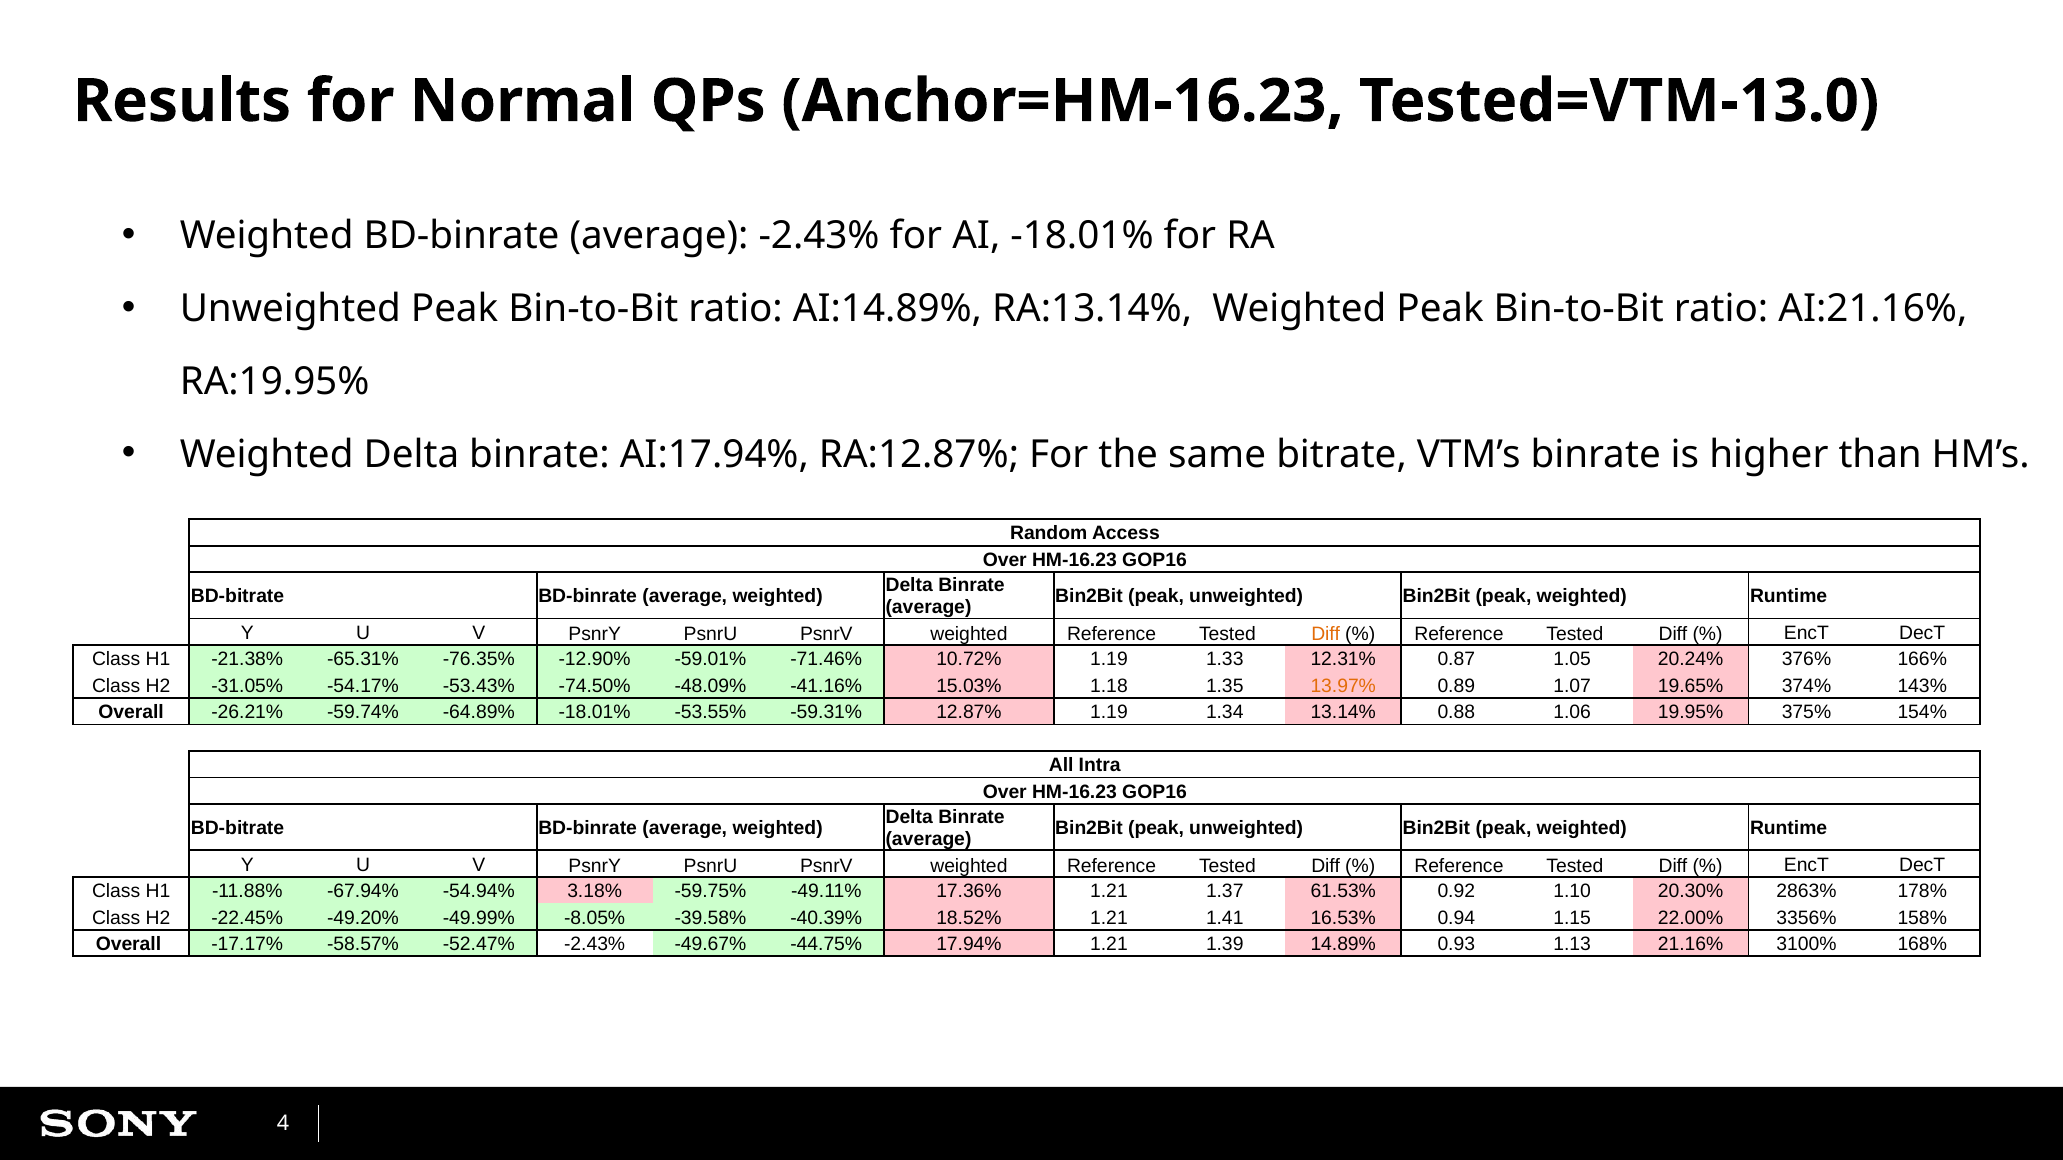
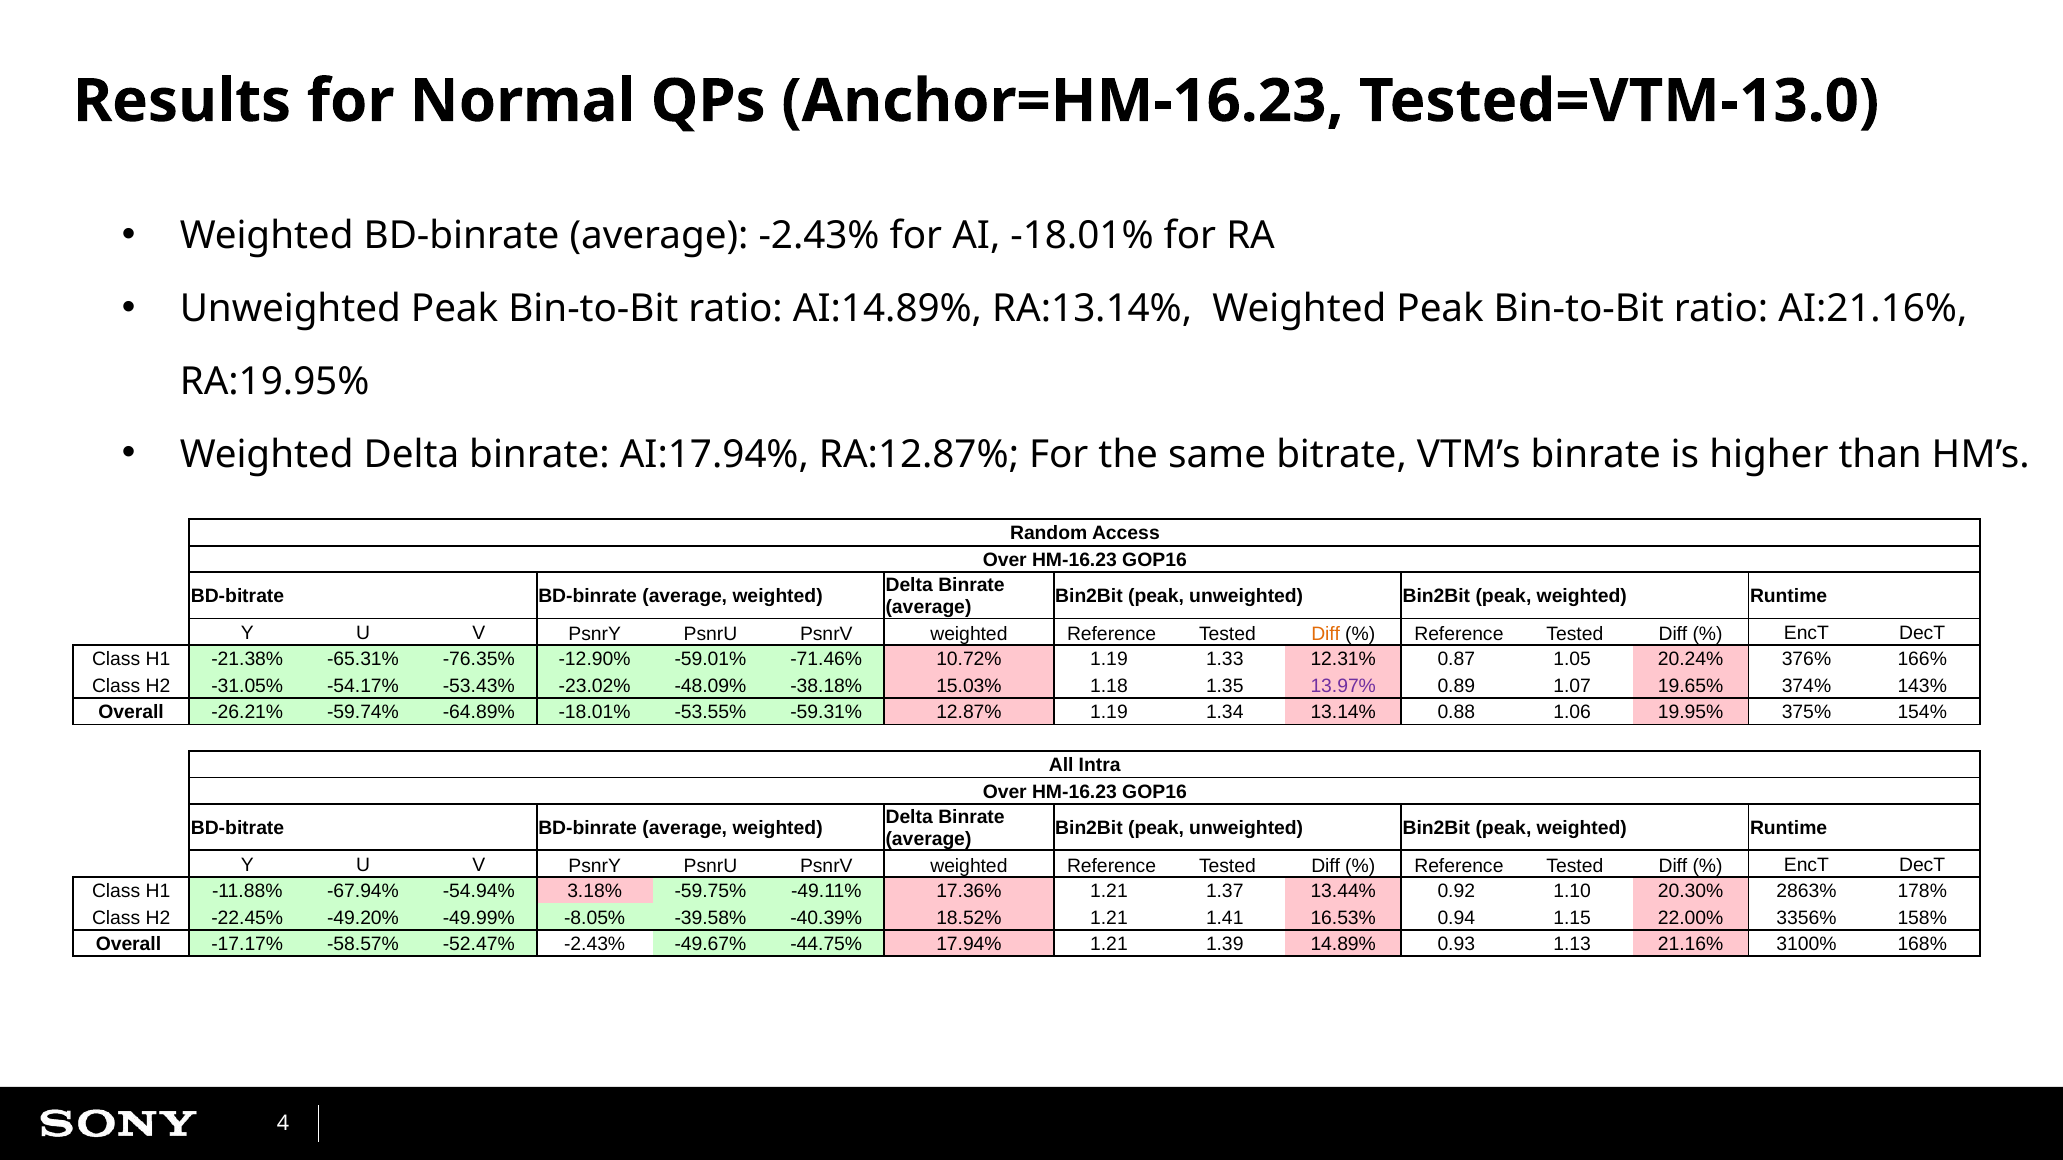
-74.50%: -74.50% -> -23.02%
-41.16%: -41.16% -> -38.18%
13.97% colour: orange -> purple
61.53%: 61.53% -> 13.44%
